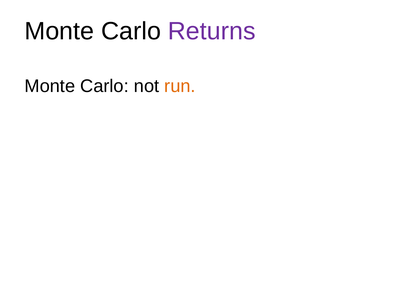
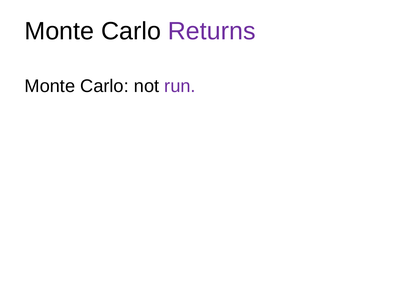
run colour: orange -> purple
